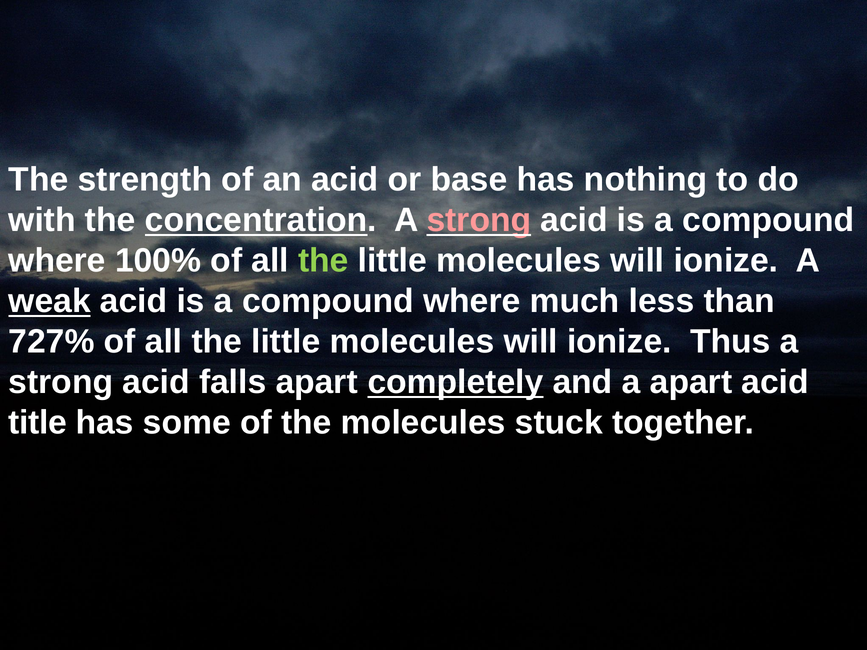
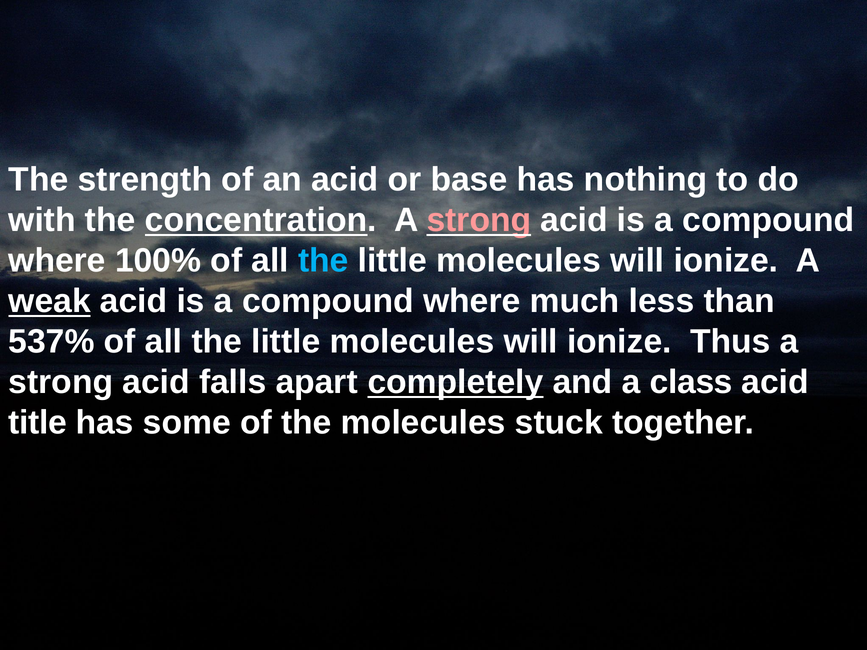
the at (323, 261) colour: light green -> light blue
727%: 727% -> 537%
a apart: apart -> class
